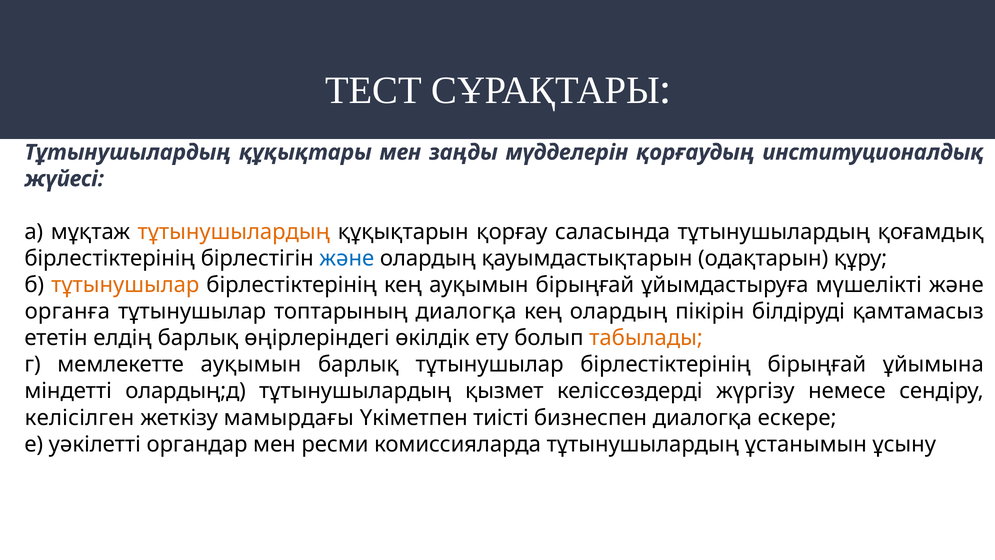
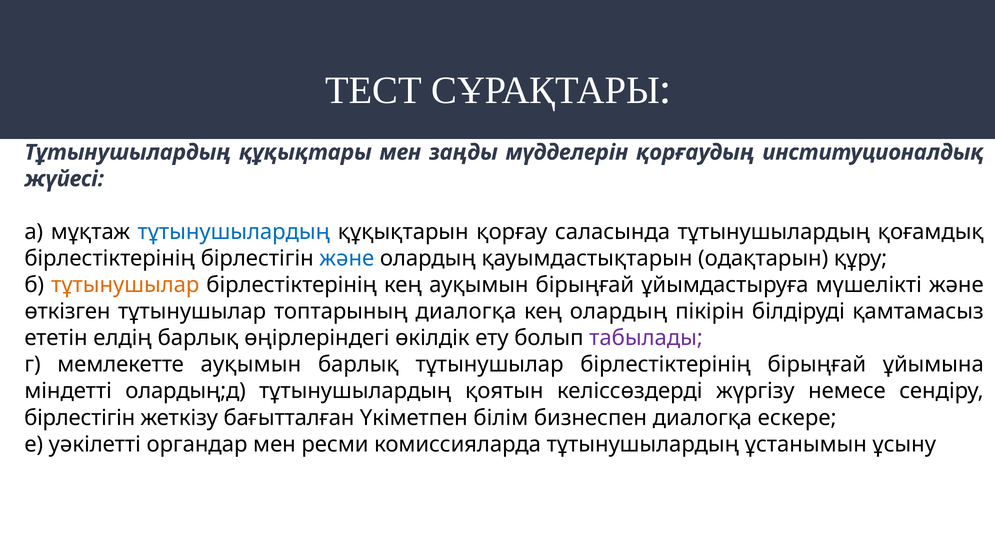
тұтынушылардың at (234, 232) colour: orange -> blue
органға: органға -> өткізген
табылады colour: orange -> purple
қызмет: қызмет -> қоятын
келісілген at (79, 418): келісілген -> бірлестігін
мамырдағы: мамырдағы -> бағытталған
тиісті: тиісті -> білім
